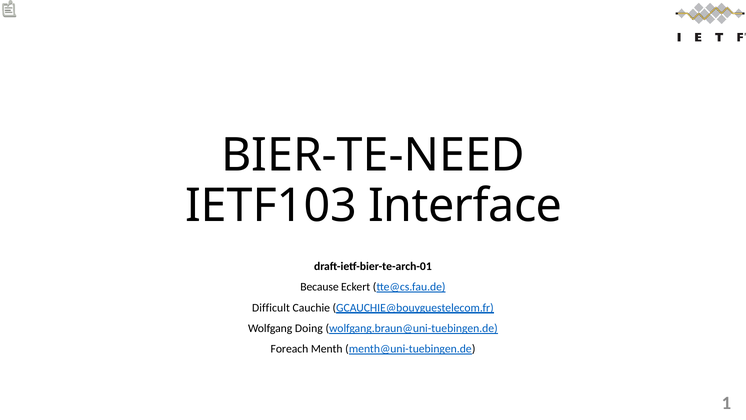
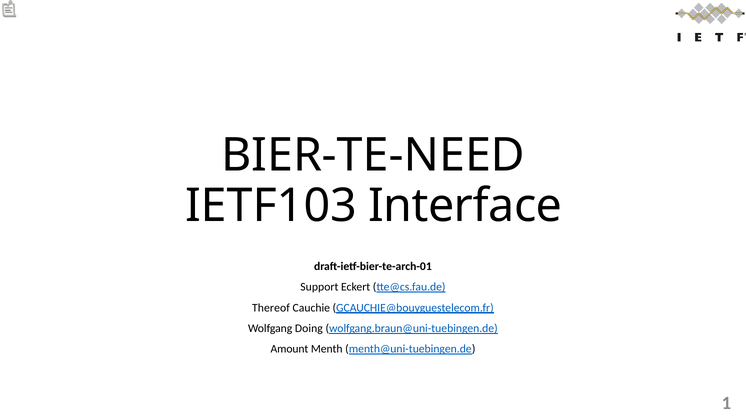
Because: Because -> Support
Difficult: Difficult -> Thereof
Foreach: Foreach -> Amount
